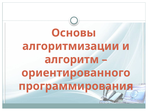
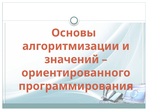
алгоритм: алгоритм -> значений
